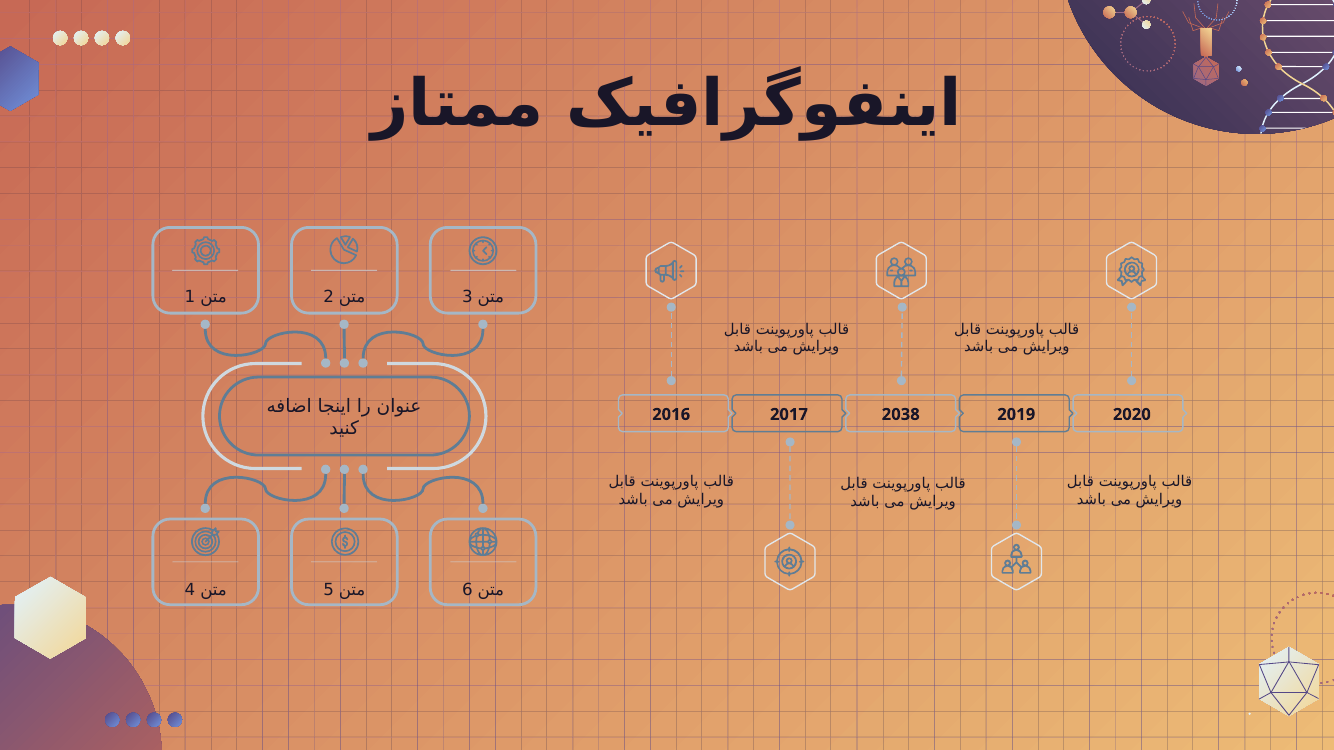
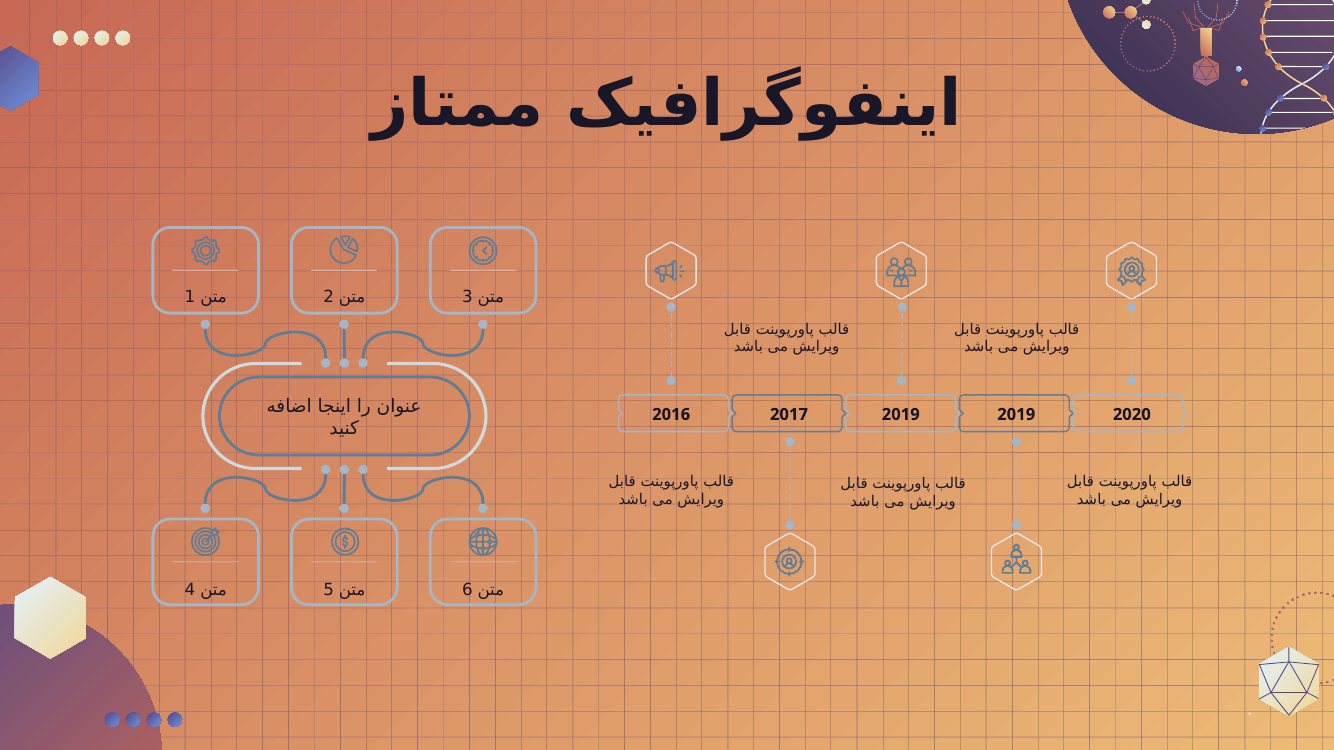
2017 2038: 2038 -> 2019
